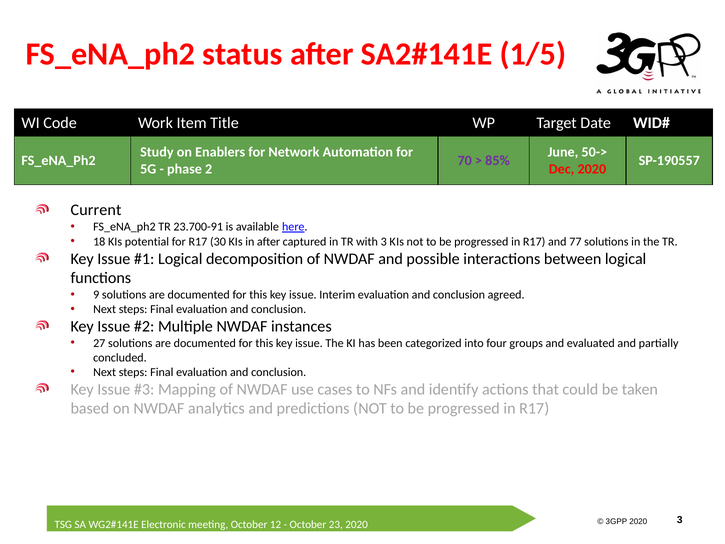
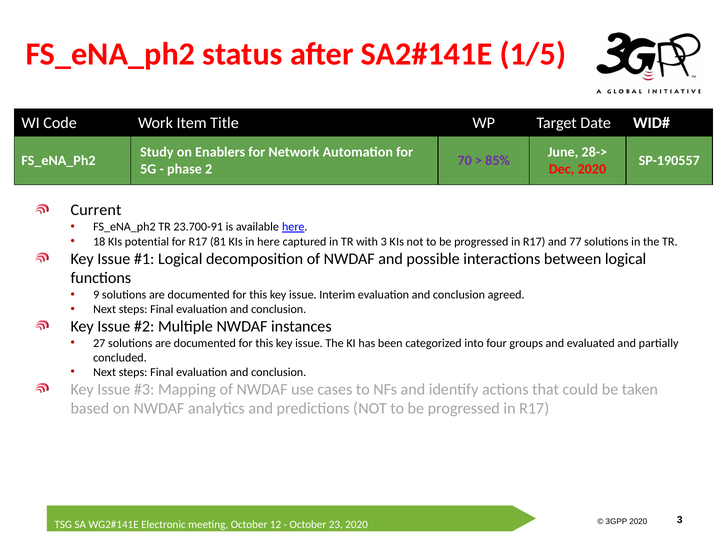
50->: 50-> -> 28->
30: 30 -> 81
in after: after -> here
